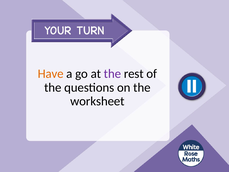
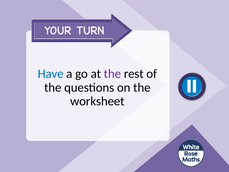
Have colour: orange -> blue
